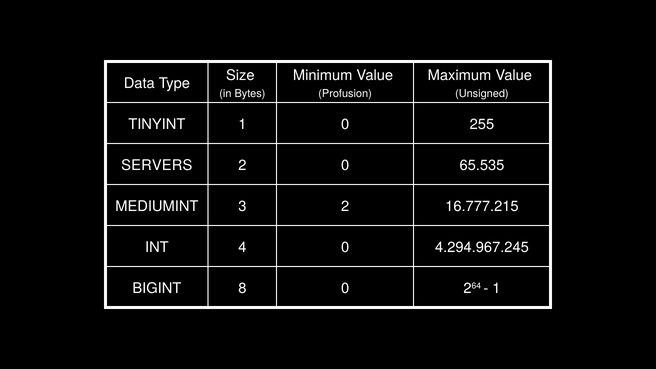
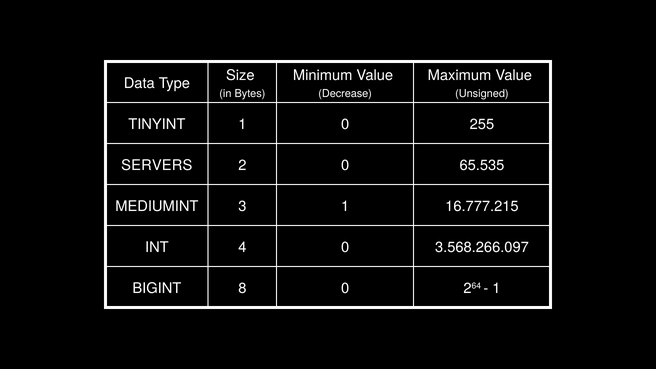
Profusion: Profusion -> Decrease
3 2: 2 -> 1
4.294.967.245: 4.294.967.245 -> 3.568.266.097
